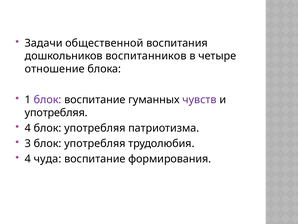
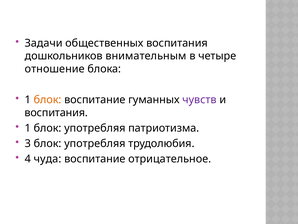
общественной: общественной -> общественных
воспитанников: воспитанников -> внимательным
блок at (48, 100) colour: purple -> orange
употребляя at (56, 112): употребляя -> воспитания
4 at (28, 128): 4 -> 1
формирования: формирования -> отрицательное
